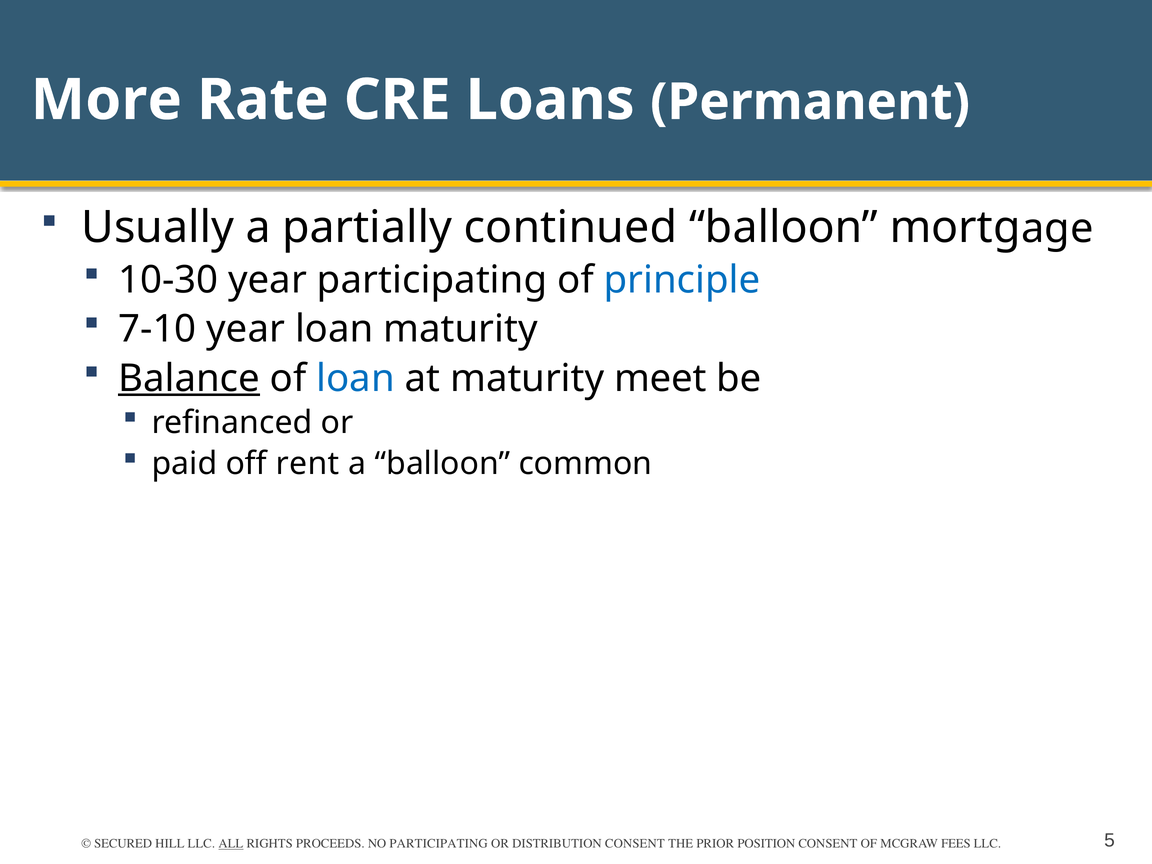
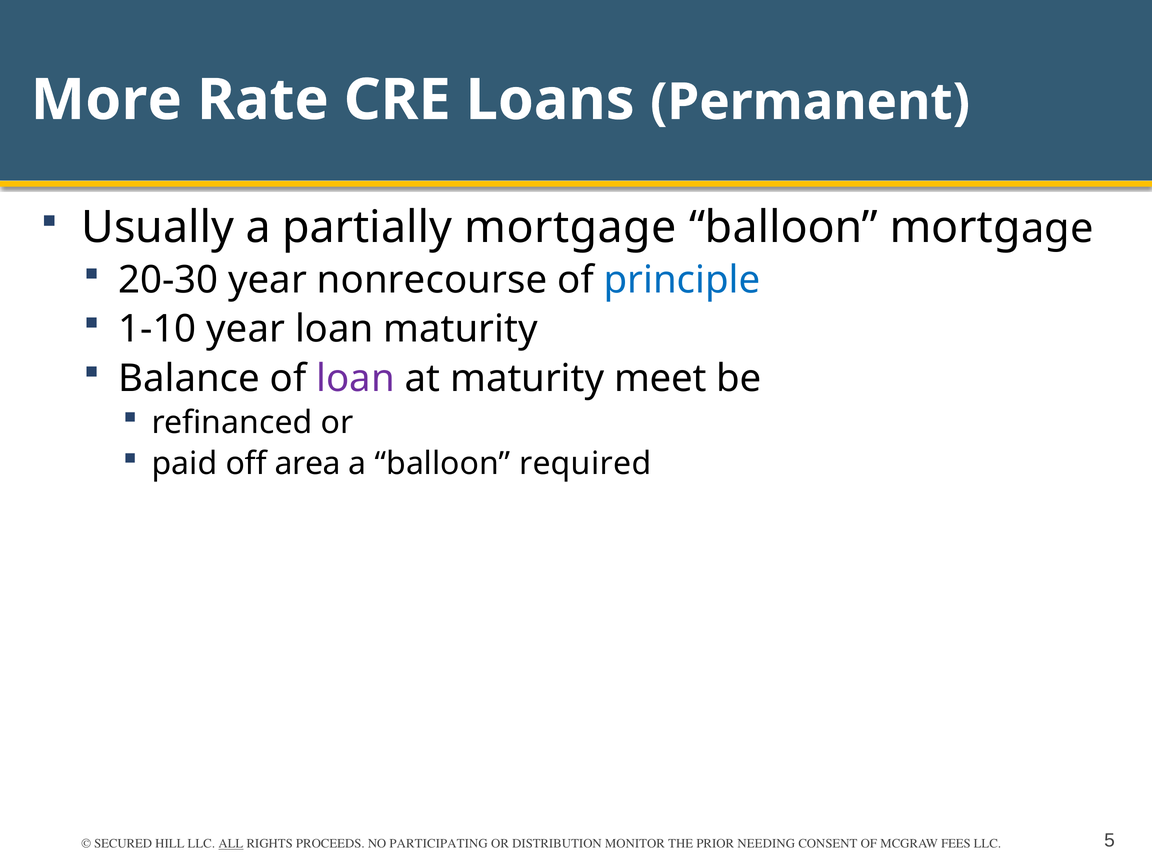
partially continued: continued -> mortgage
10-30: 10-30 -> 20-30
year participating: participating -> nonrecourse
7-10: 7-10 -> 1-10
Balance underline: present -> none
loan at (356, 378) colour: blue -> purple
rent: rent -> area
common: common -> required
DISTRIBUTION CONSENT: CONSENT -> MONITOR
POSITION: POSITION -> NEEDING
